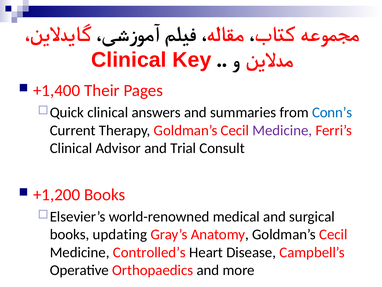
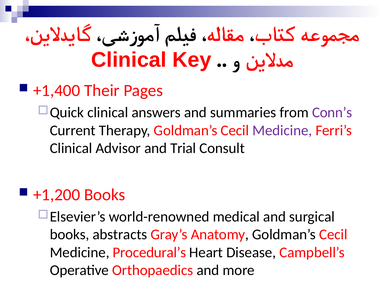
Conn’s colour: blue -> purple
updating: updating -> abstracts
Controlled’s: Controlled’s -> Procedural’s
